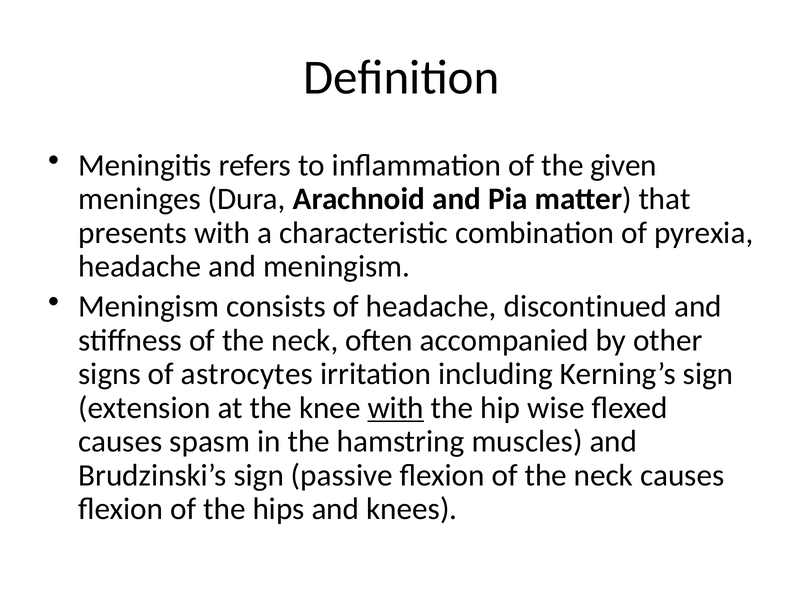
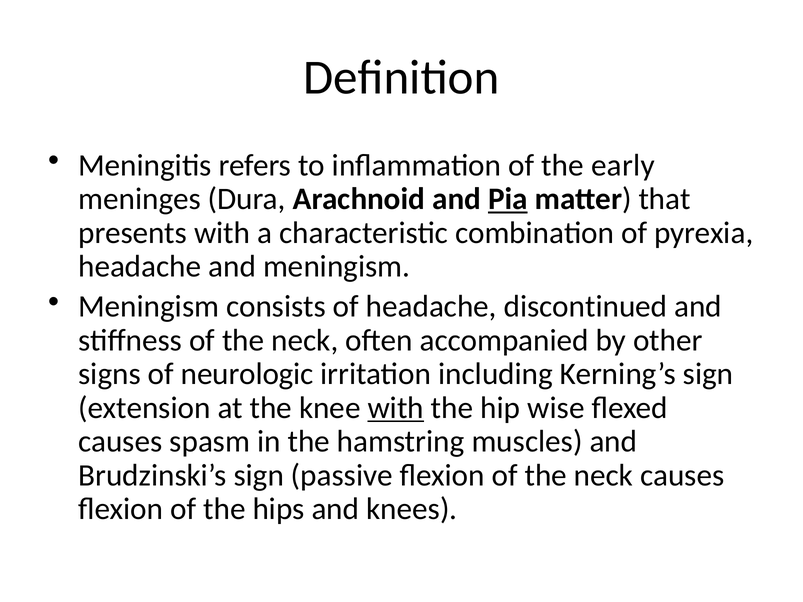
given: given -> early
Pia underline: none -> present
astrocytes: astrocytes -> neurologic
